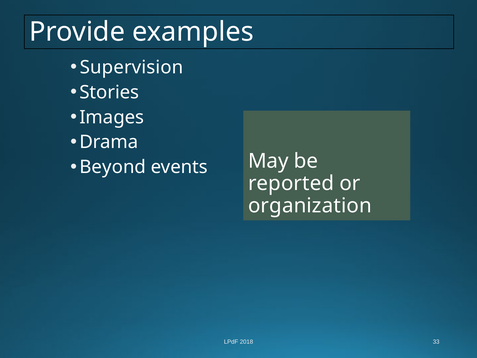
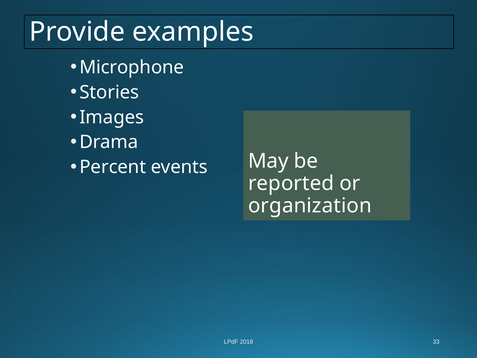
Supervision: Supervision -> Microphone
Beyond: Beyond -> Percent
